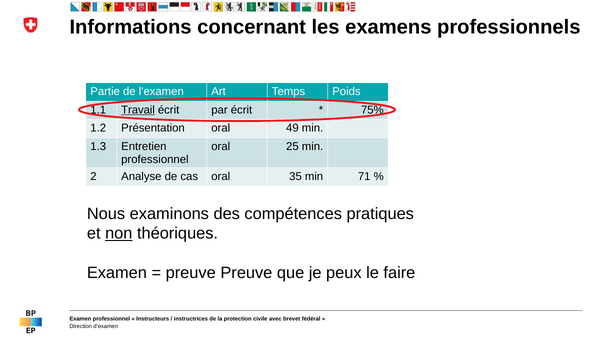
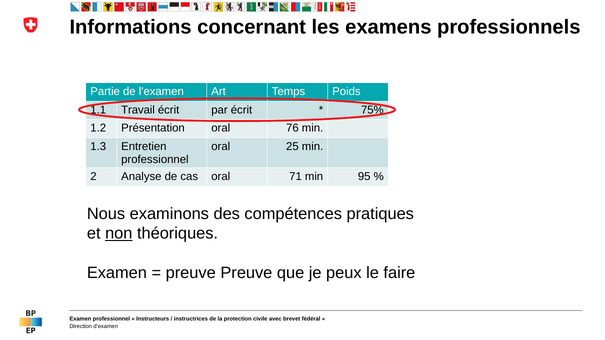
Travail underline: present -> none
49: 49 -> 76
35: 35 -> 71
71: 71 -> 95
